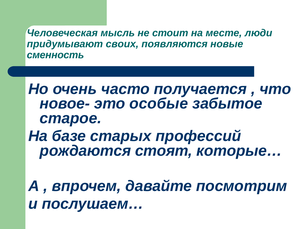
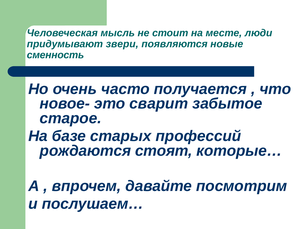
своих: своих -> звери
особые: особые -> сварит
